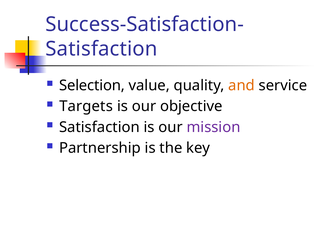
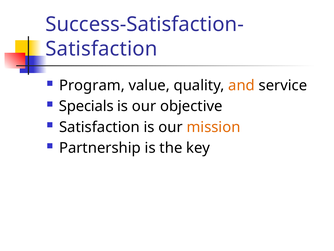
Selection: Selection -> Program
Targets: Targets -> Specials
mission colour: purple -> orange
